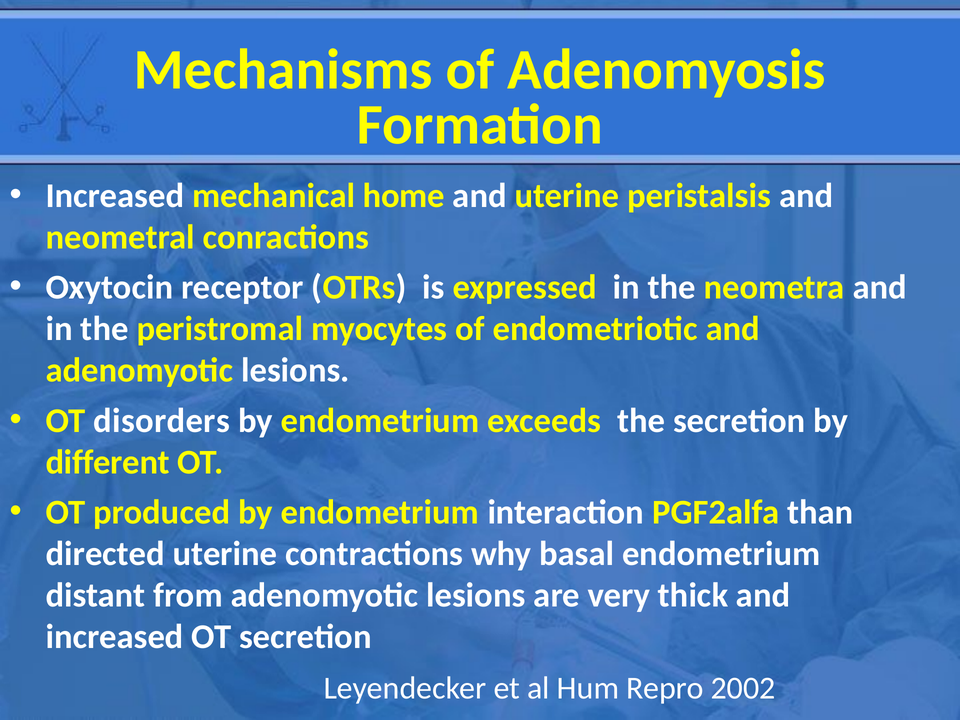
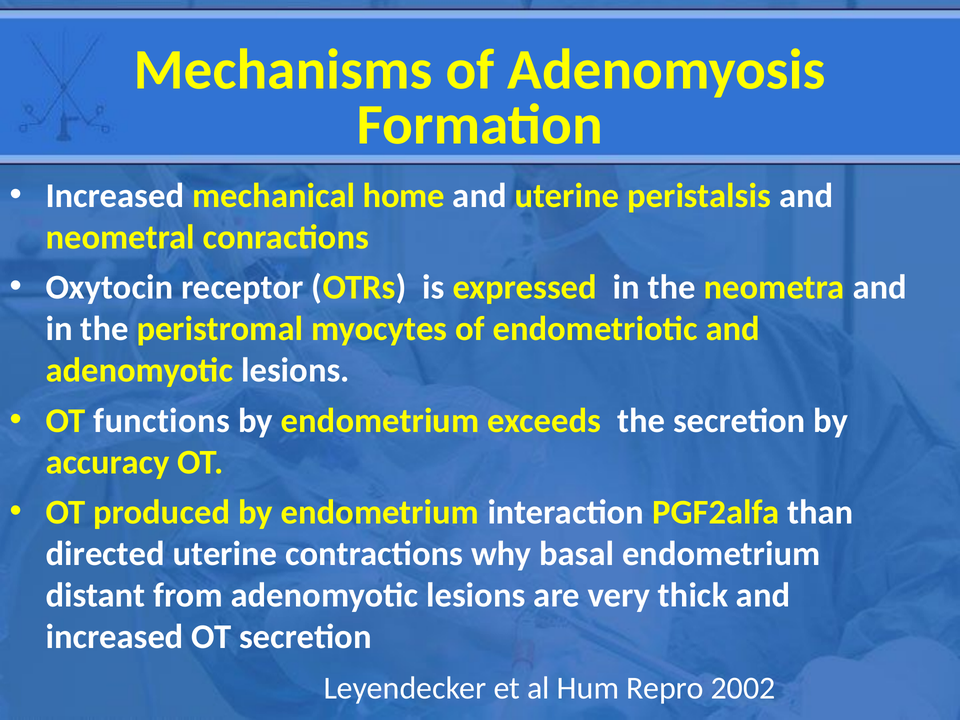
disorders: disorders -> functions
different: different -> accuracy
